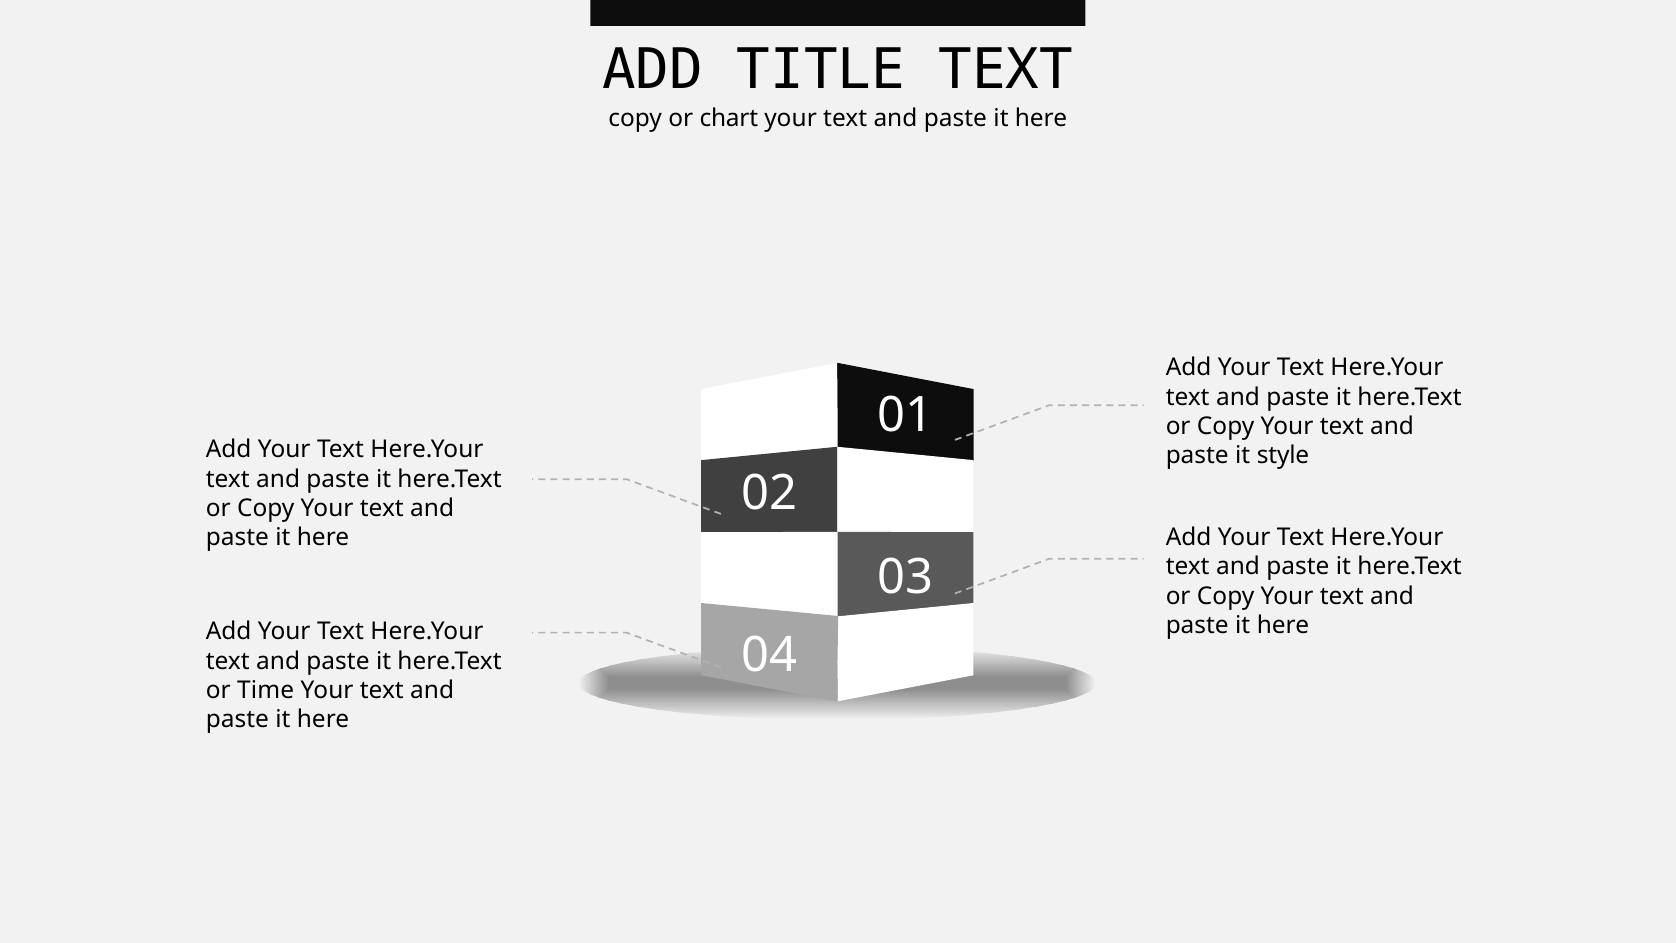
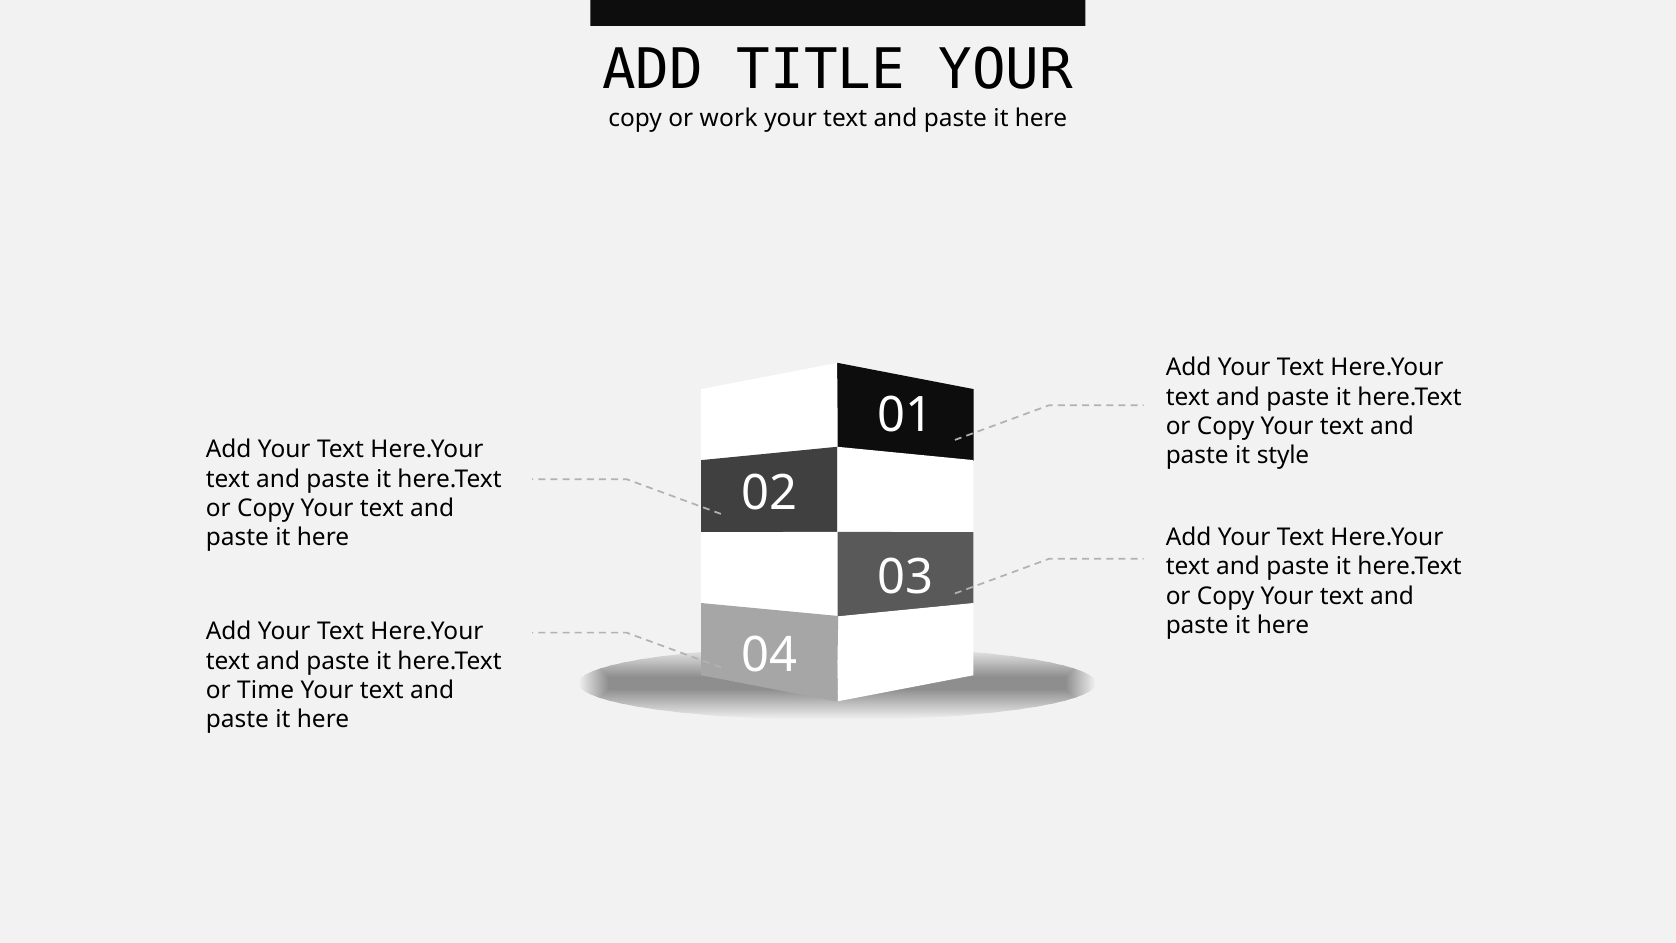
TITLE TEXT: TEXT -> YOUR
chart: chart -> work
